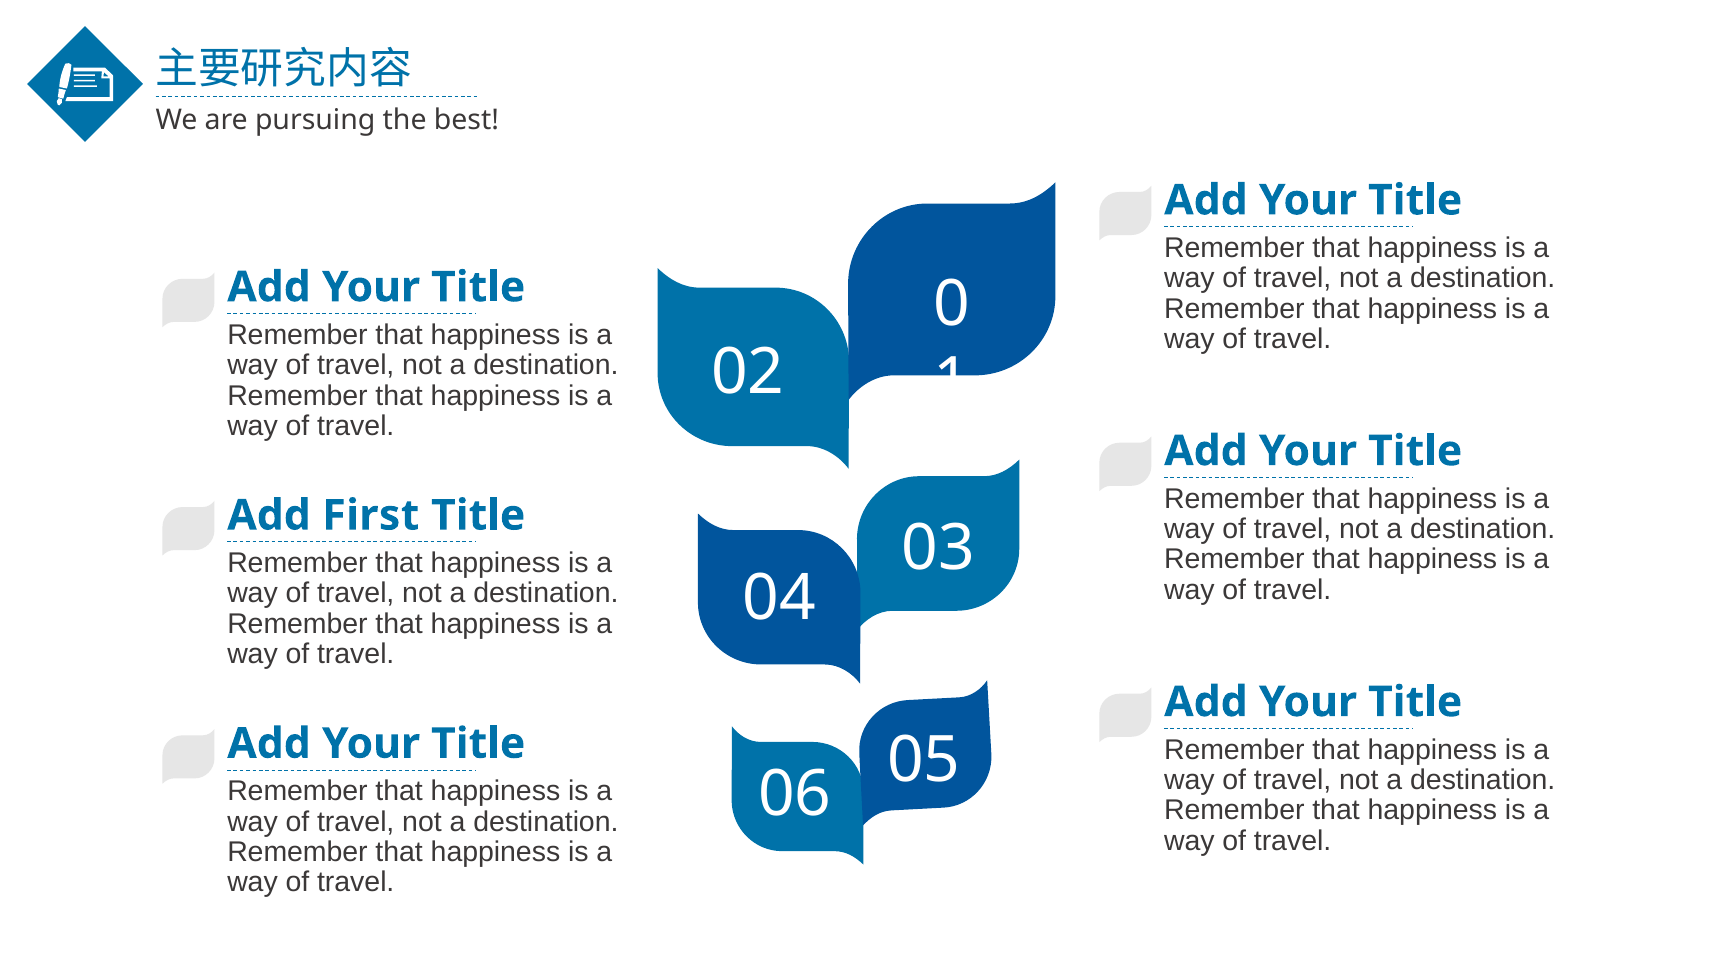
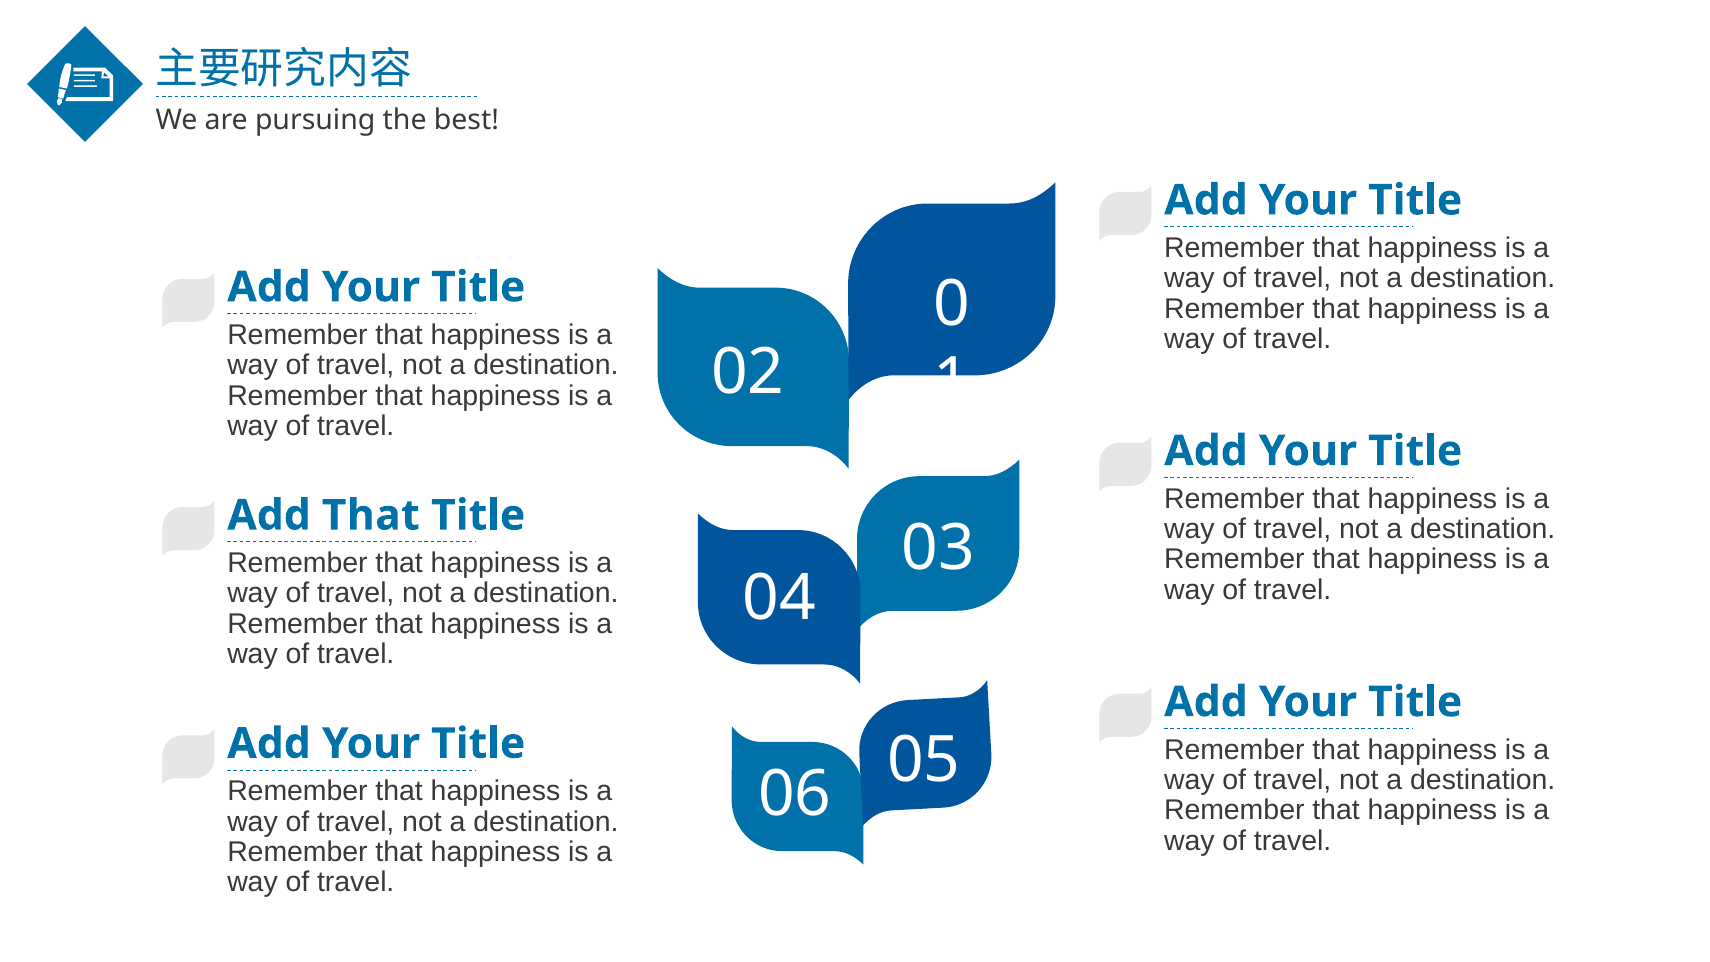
Add First: First -> That
